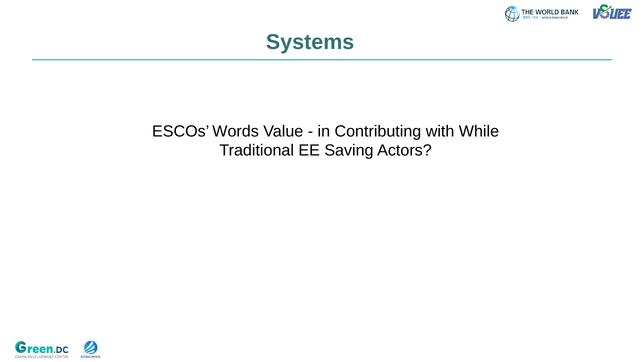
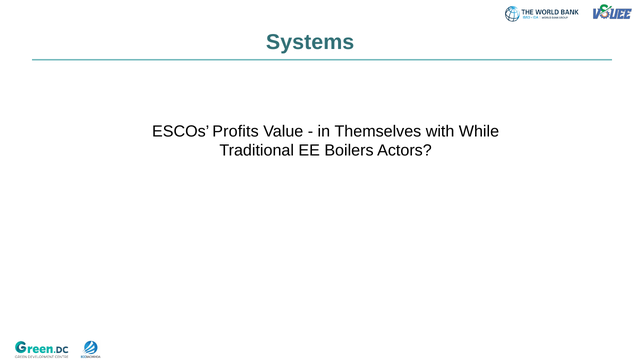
Words: Words -> Profits
Contributing: Contributing -> Themselves
Saving: Saving -> Boilers
